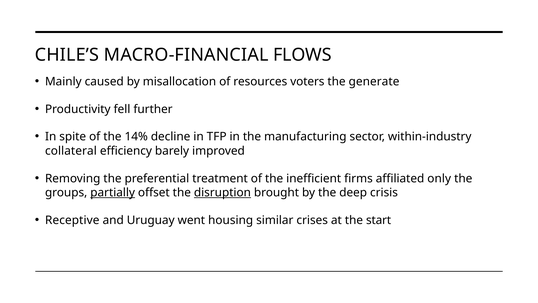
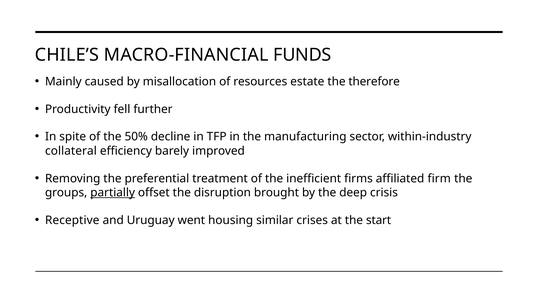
FLOWS: FLOWS -> FUNDS
voters: voters -> estate
generate: generate -> therefore
14%: 14% -> 50%
only: only -> firm
disruption underline: present -> none
